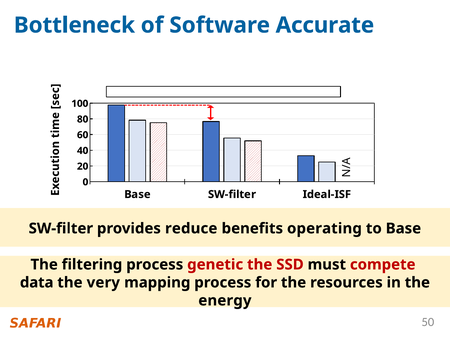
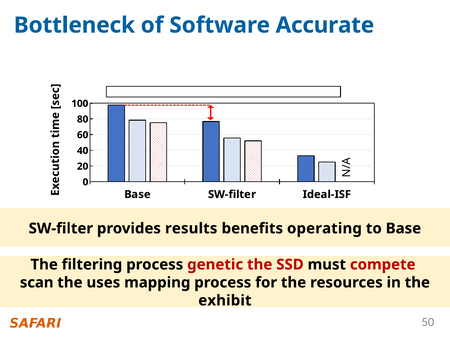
reduce: reduce -> results
data: data -> scan
very: very -> uses
energy: energy -> exhibit
